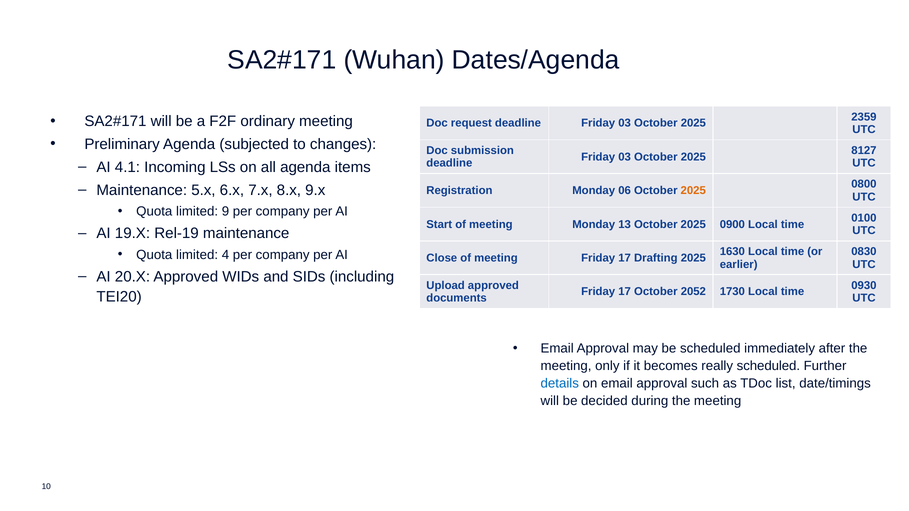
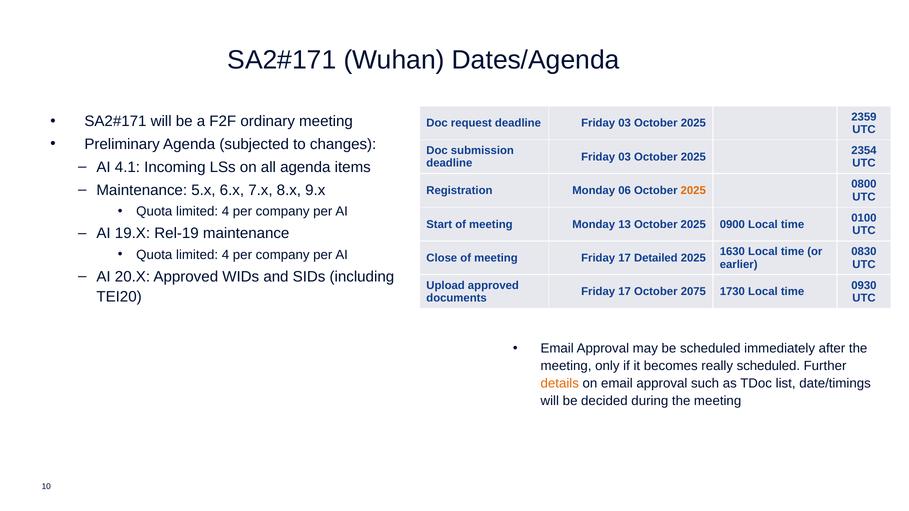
8127: 8127 -> 2354
9 at (225, 212): 9 -> 4
Drafting: Drafting -> Detailed
2052: 2052 -> 2075
details colour: blue -> orange
